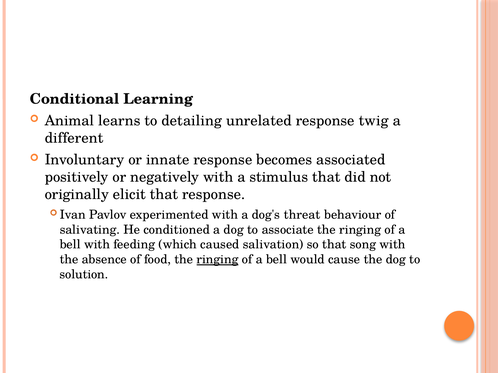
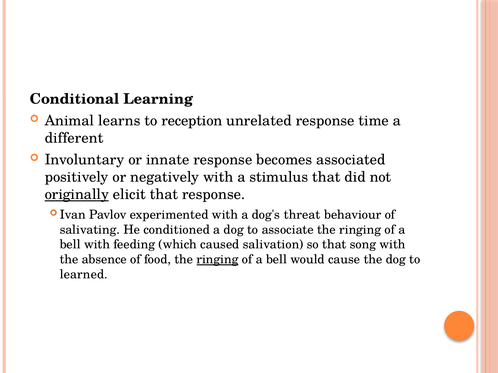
detailing: detailing -> reception
twig: twig -> time
originally underline: none -> present
solution: solution -> learned
